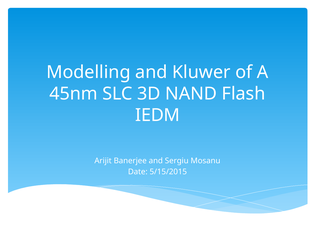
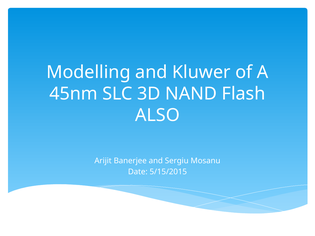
IEDM: IEDM -> ALSO
